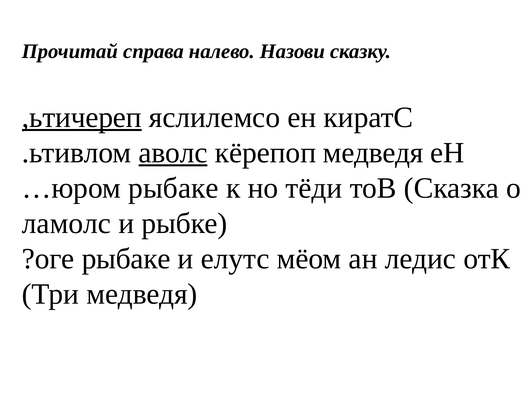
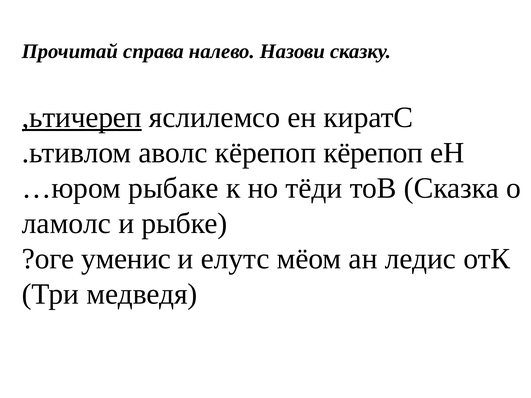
аволс underline: present -> none
кёрепоп медведя: медведя -> кёрепоп
?оге рыбаке: рыбаке -> уменис
